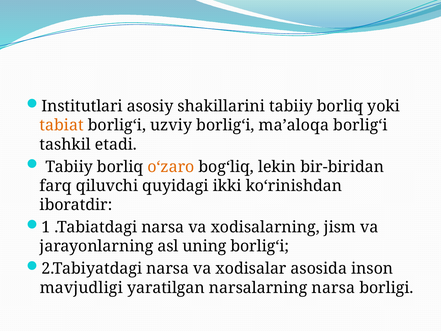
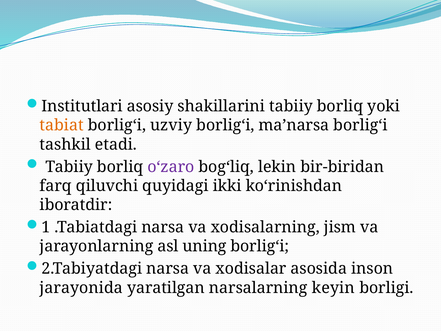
ma’aloqa: ma’aloqa -> ma’narsa
o‘zaro colour: orange -> purple
mavjudligi: mavjudligi -> jarayonida
narsalarning narsa: narsa -> keyin
